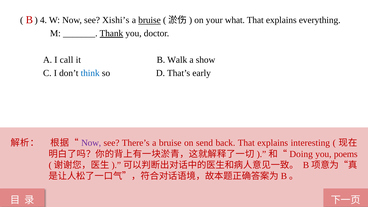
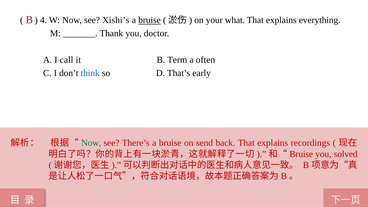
Thank underline: present -> none
Walk: Walk -> Term
show: show -> often
Now at (91, 143) colour: purple -> green
interesting: interesting -> recordings
Doing at (301, 154): Doing -> Bruise
poems: poems -> solved
